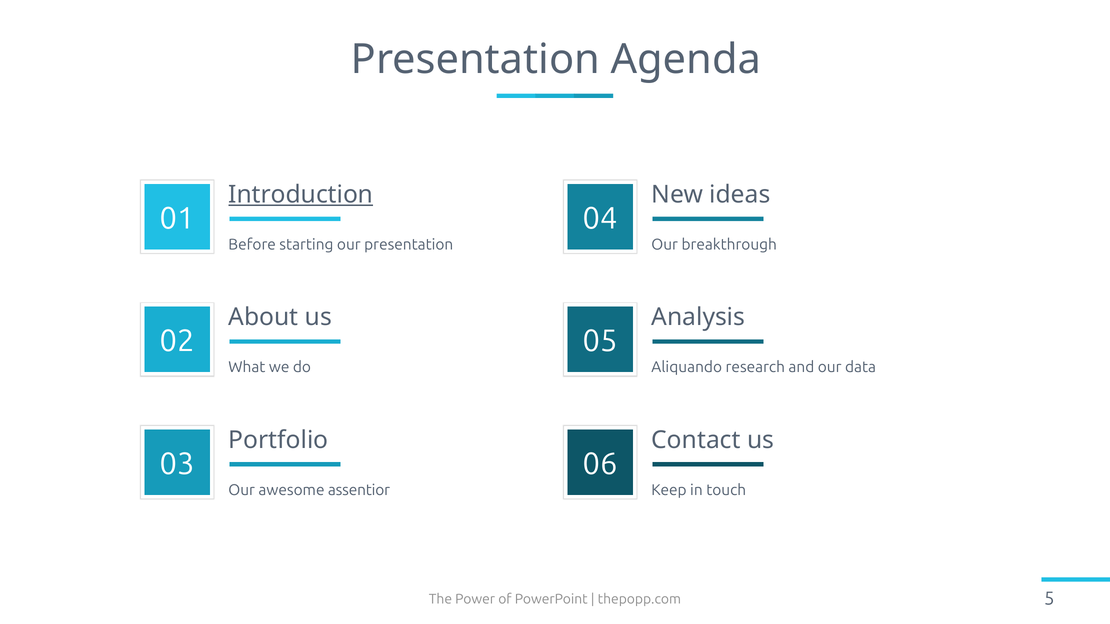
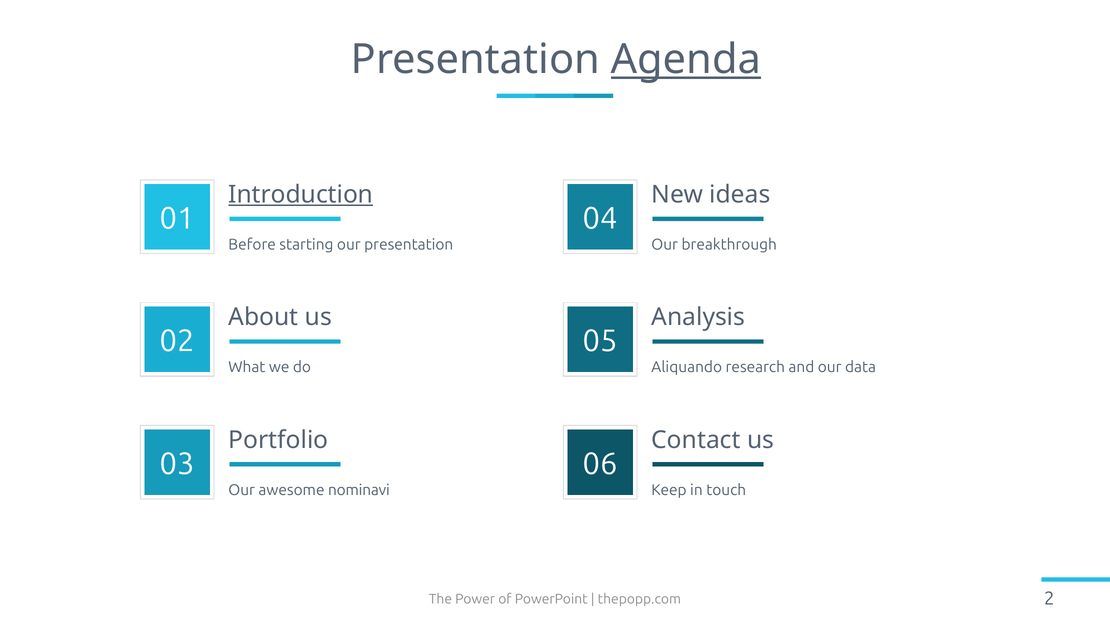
Agenda underline: none -> present
assentior: assentior -> nominavi
5: 5 -> 2
